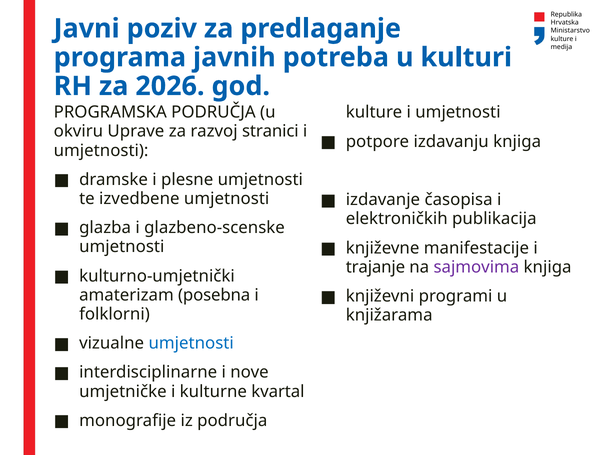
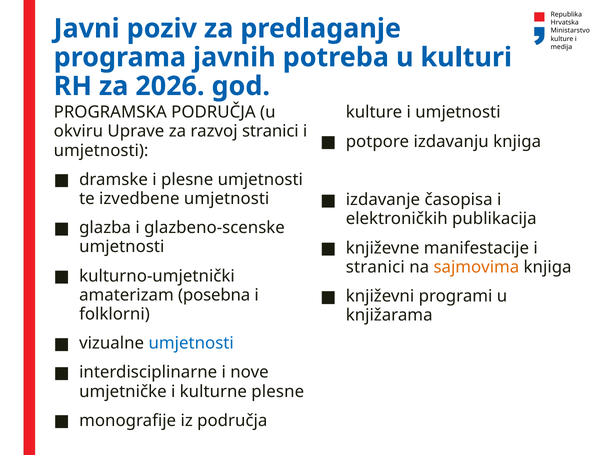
trajanje at (375, 267): trajanje -> stranici
sajmovima colour: purple -> orange
kulturne kvartal: kvartal -> plesne
